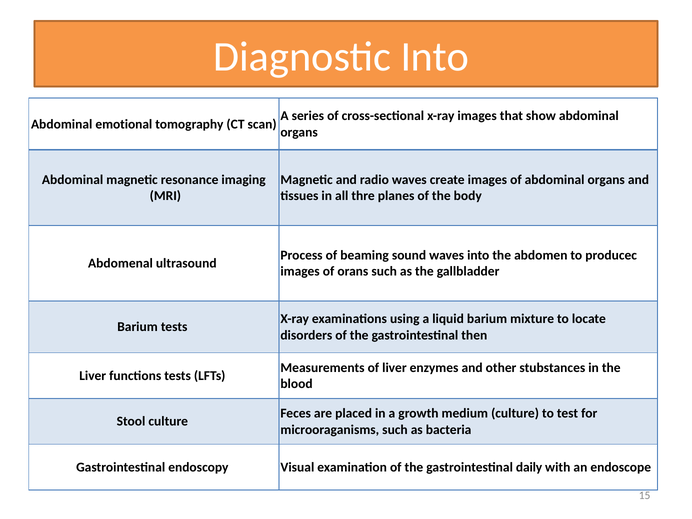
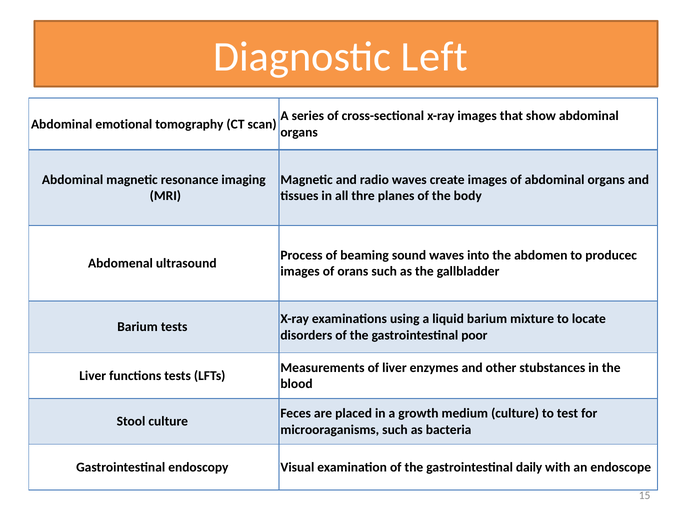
Diagnostic Into: Into -> Left
then: then -> poor
